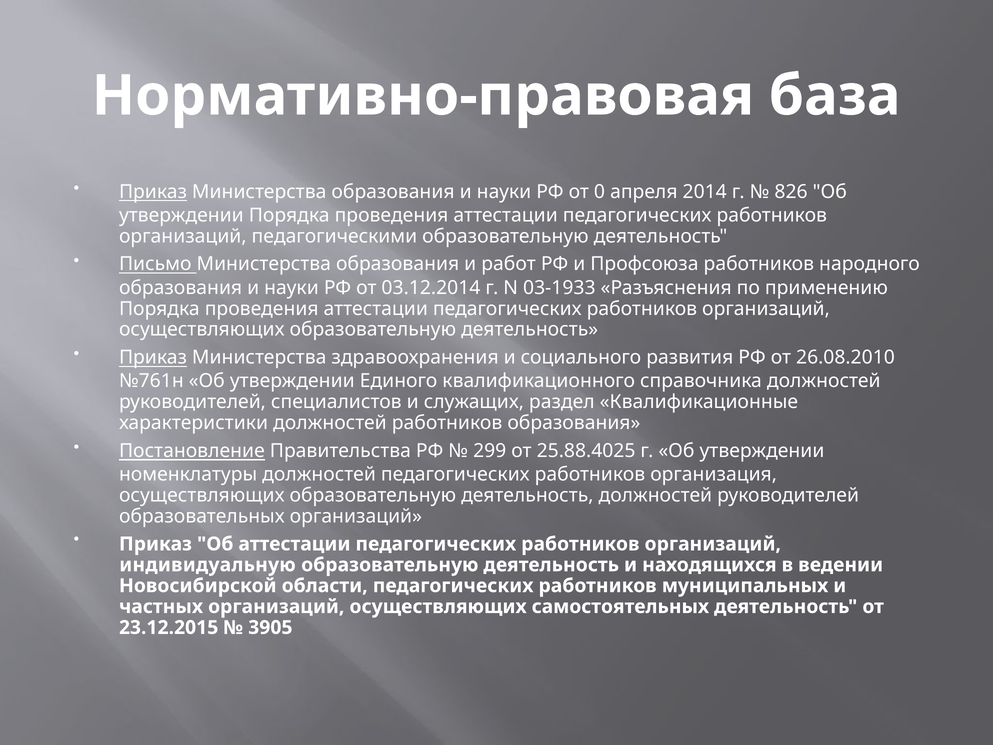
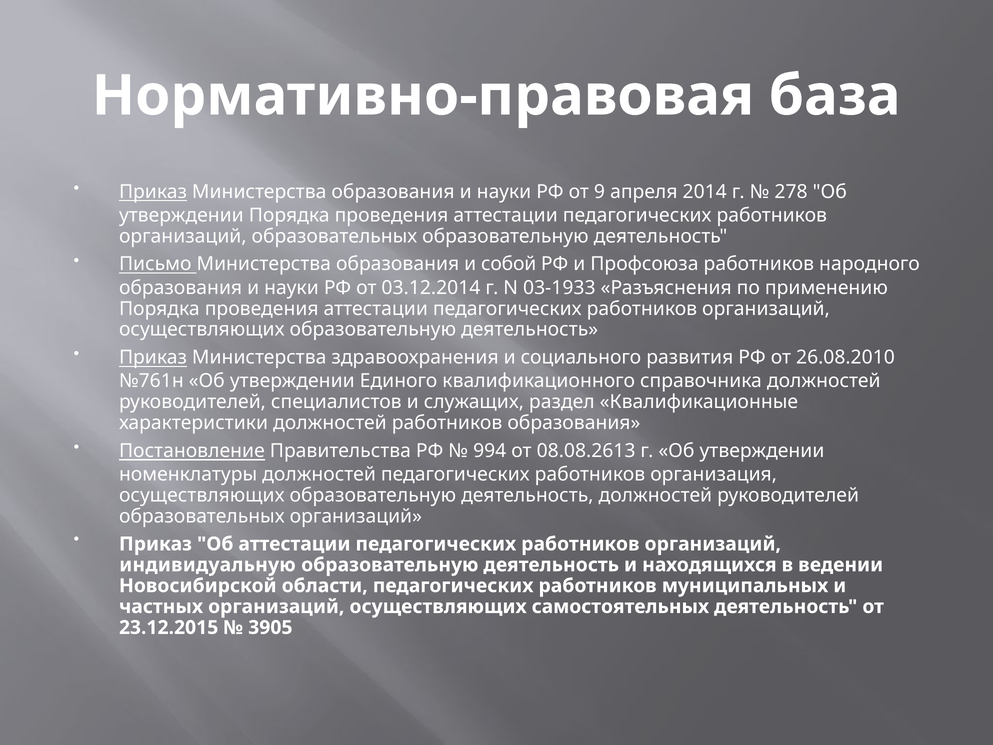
0: 0 -> 9
826: 826 -> 278
организаций педагогическими: педагогическими -> образовательных
работ: работ -> собой
299: 299 -> 994
25.88.4025: 25.88.4025 -> 08.08.2613
